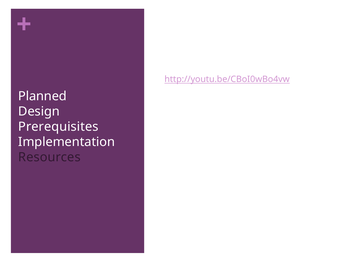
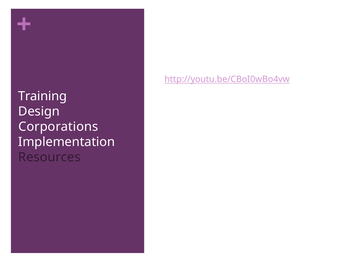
Planned: Planned -> Training
Prerequisites: Prerequisites -> Corporations
